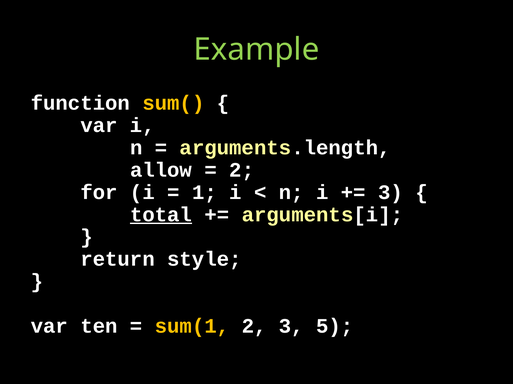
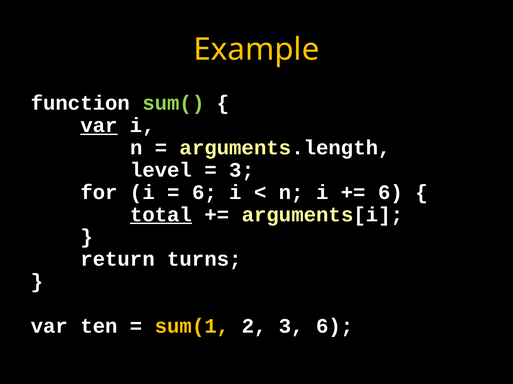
Example colour: light green -> yellow
sum( colour: yellow -> light green
var at (99, 126) underline: none -> present
allow: allow -> level
2 at (242, 170): 2 -> 3
1 at (204, 193): 1 -> 6
3 at (391, 193): 3 -> 6
style: style -> turns
3 5: 5 -> 6
